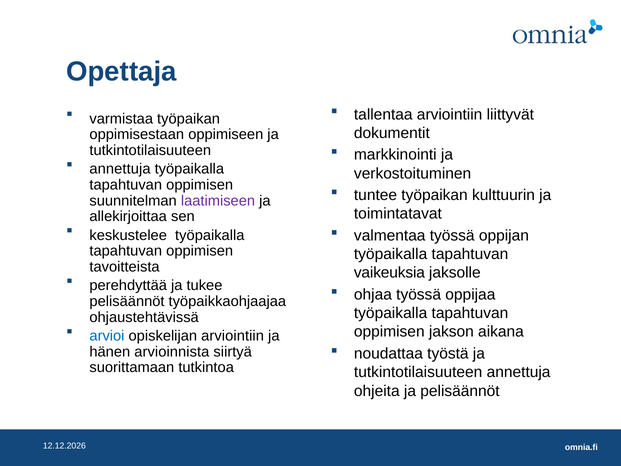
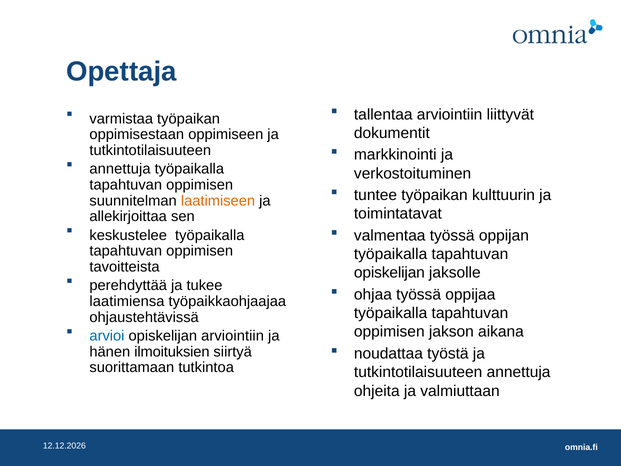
laatimiseen colour: purple -> orange
vaikeuksia at (389, 273): vaikeuksia -> opiskelijan
pelisäännöt at (127, 301): pelisäännöt -> laatimiensa
arvioinnista: arvioinnista -> ilmoituksien
ja pelisäännöt: pelisäännöt -> valmiuttaan
